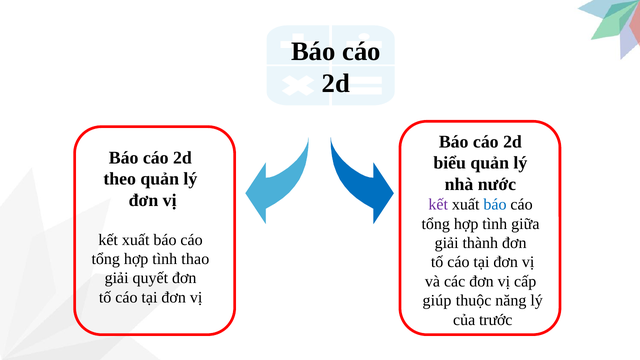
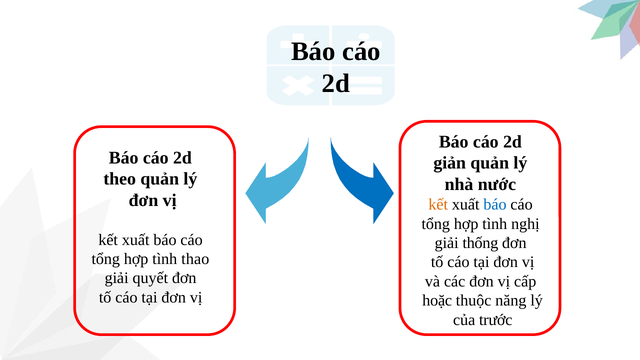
biểu: biểu -> giản
kết at (438, 205) colour: purple -> orange
giữa: giữa -> nghị
thành: thành -> thống
giúp: giúp -> hoặc
